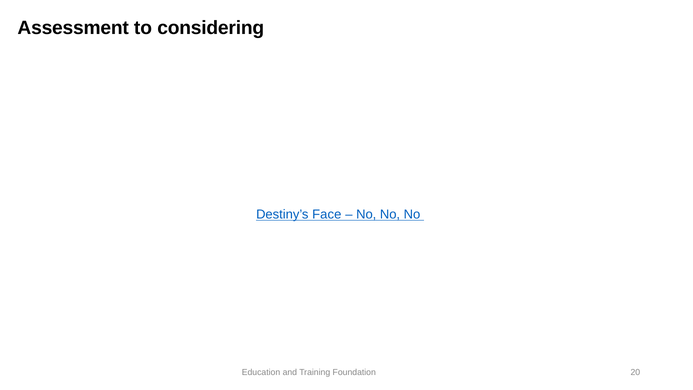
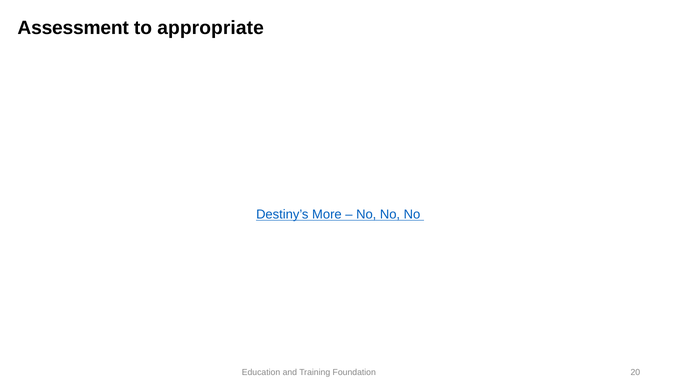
considering: considering -> appropriate
Face: Face -> More
